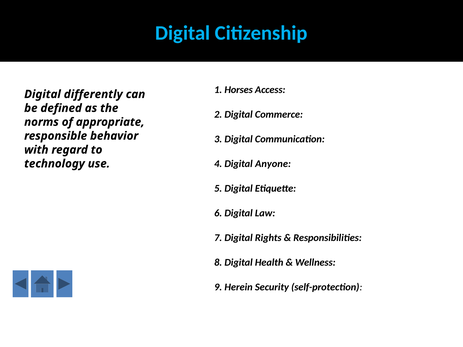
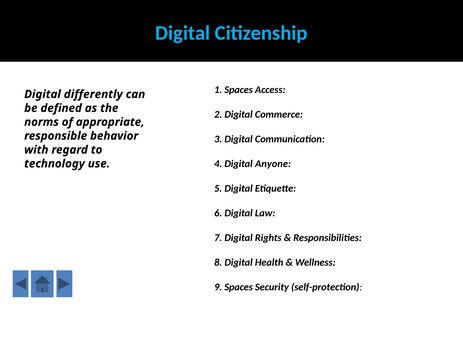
1 Horses: Horses -> Spaces
9 Herein: Herein -> Spaces
